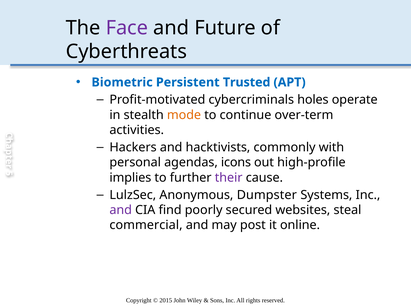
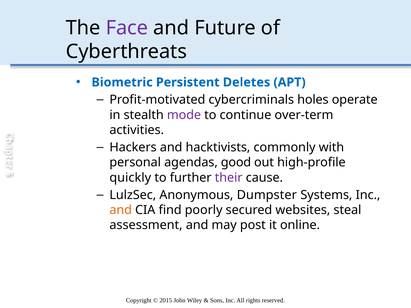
Trusted: Trusted -> Deletes
mode colour: orange -> purple
icons: icons -> good
implies: implies -> quickly
and at (121, 210) colour: purple -> orange
commercial: commercial -> assessment
